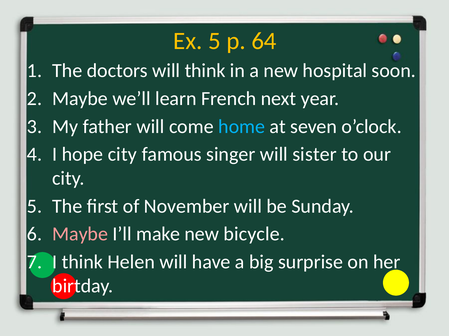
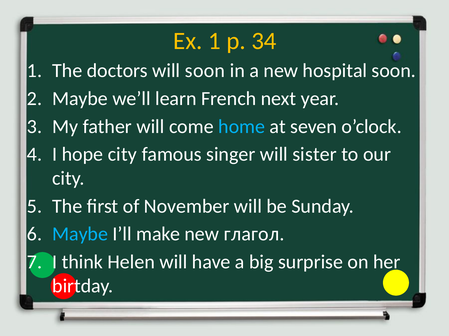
Ex 5: 5 -> 1
64: 64 -> 34
will think: think -> soon
Maybe at (80, 235) colour: pink -> light blue
bicycle: bicycle -> глагол
